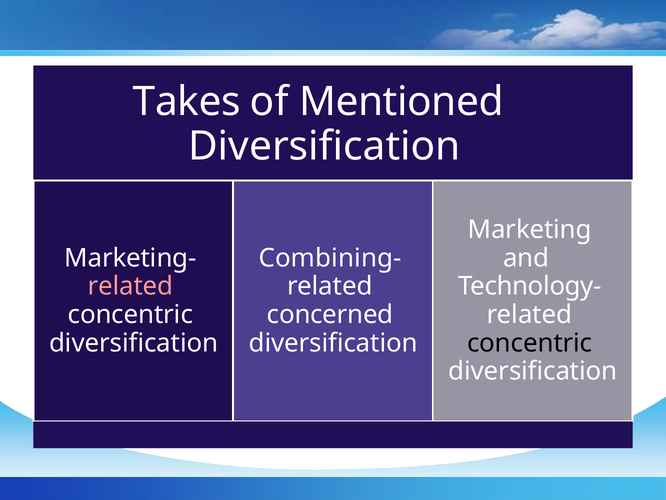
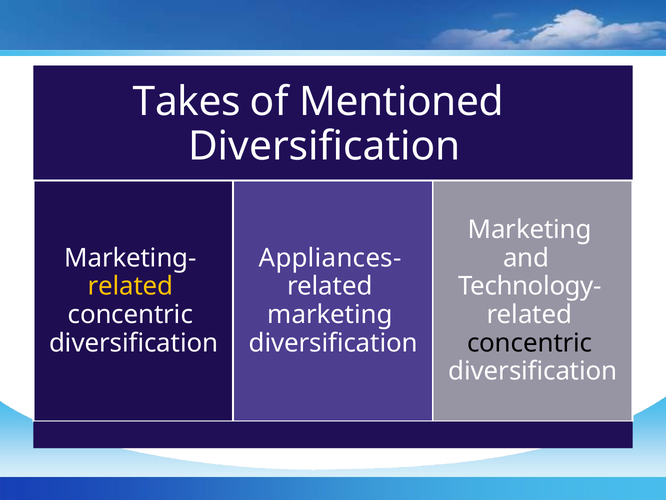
Combining-: Combining- -> Appliances-
related at (130, 286) colour: pink -> yellow
concerned at (330, 314): concerned -> marketing
